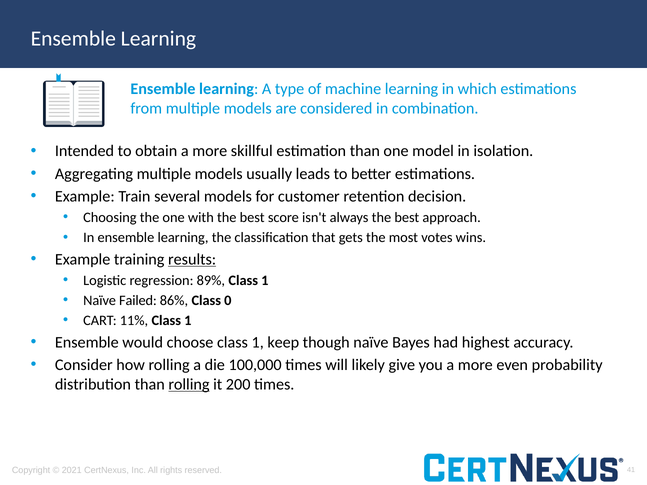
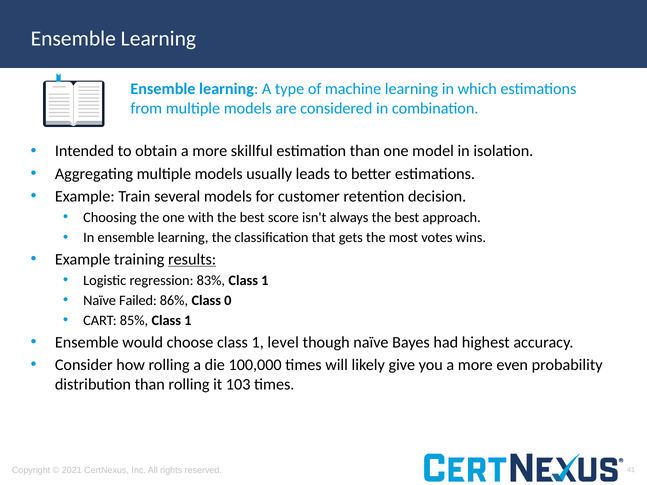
89%: 89% -> 83%
11%: 11% -> 85%
keep: keep -> level
rolling at (189, 384) underline: present -> none
200: 200 -> 103
